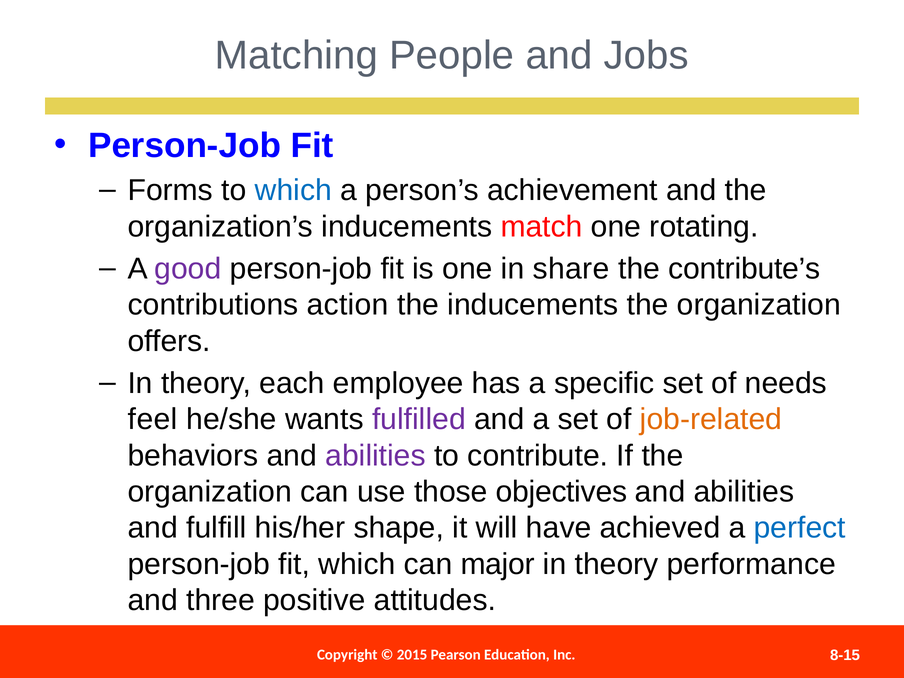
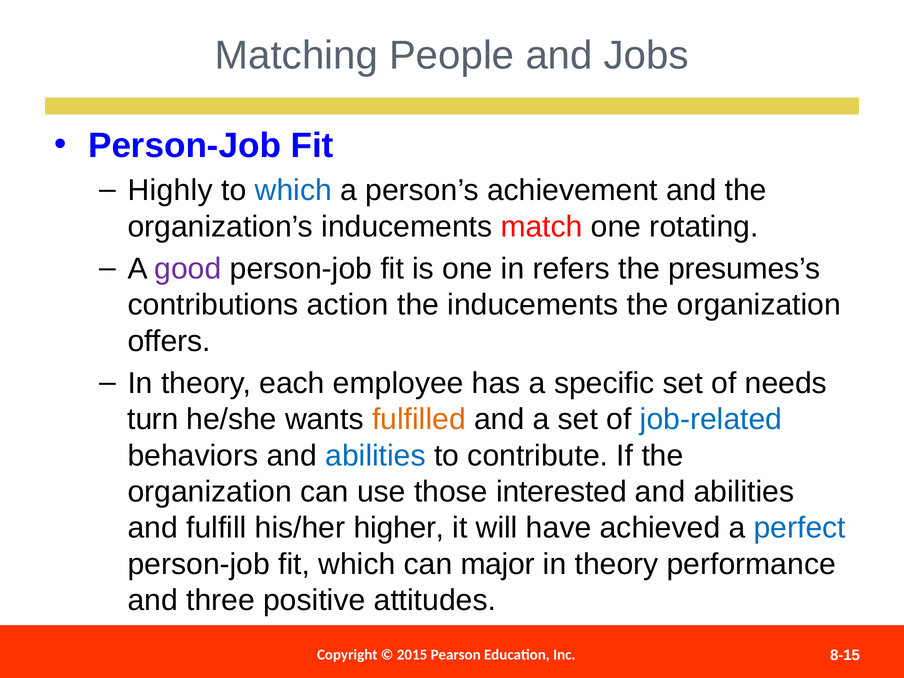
Forms: Forms -> Highly
share: share -> refers
contribute’s: contribute’s -> presumes’s
feel: feel -> turn
fulfilled colour: purple -> orange
job-related colour: orange -> blue
abilities at (376, 456) colour: purple -> blue
objectives: objectives -> interested
shape: shape -> higher
